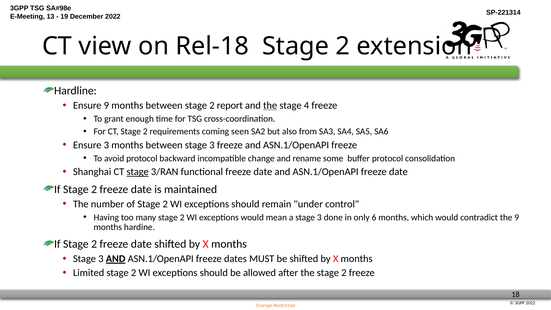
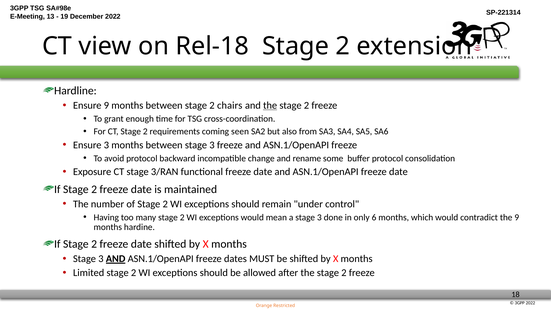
report: report -> chairs
4 at (307, 105): 4 -> 2
Shanghai: Shanghai -> Exposure
stage at (138, 172) underline: present -> none
